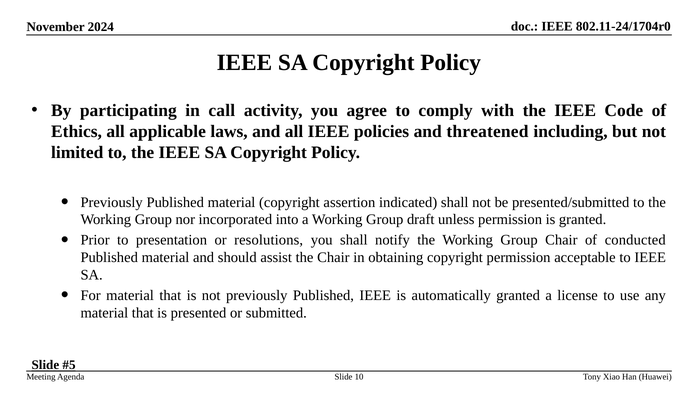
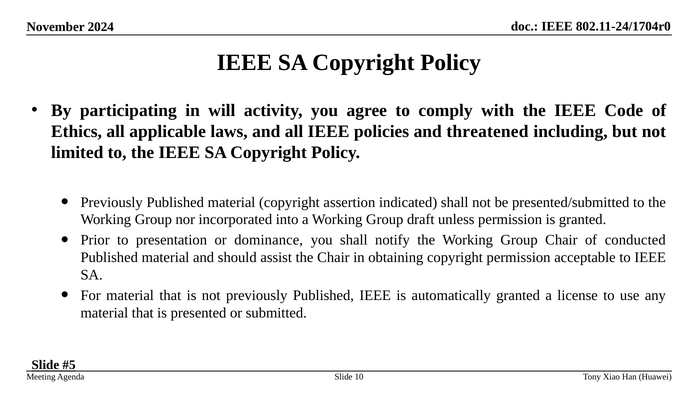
call: call -> will
resolutions: resolutions -> dominance
